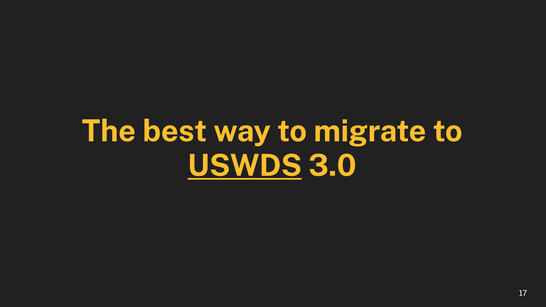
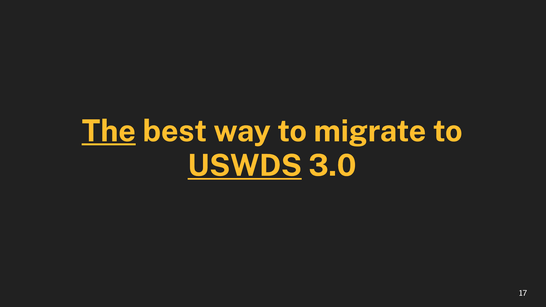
The underline: none -> present
